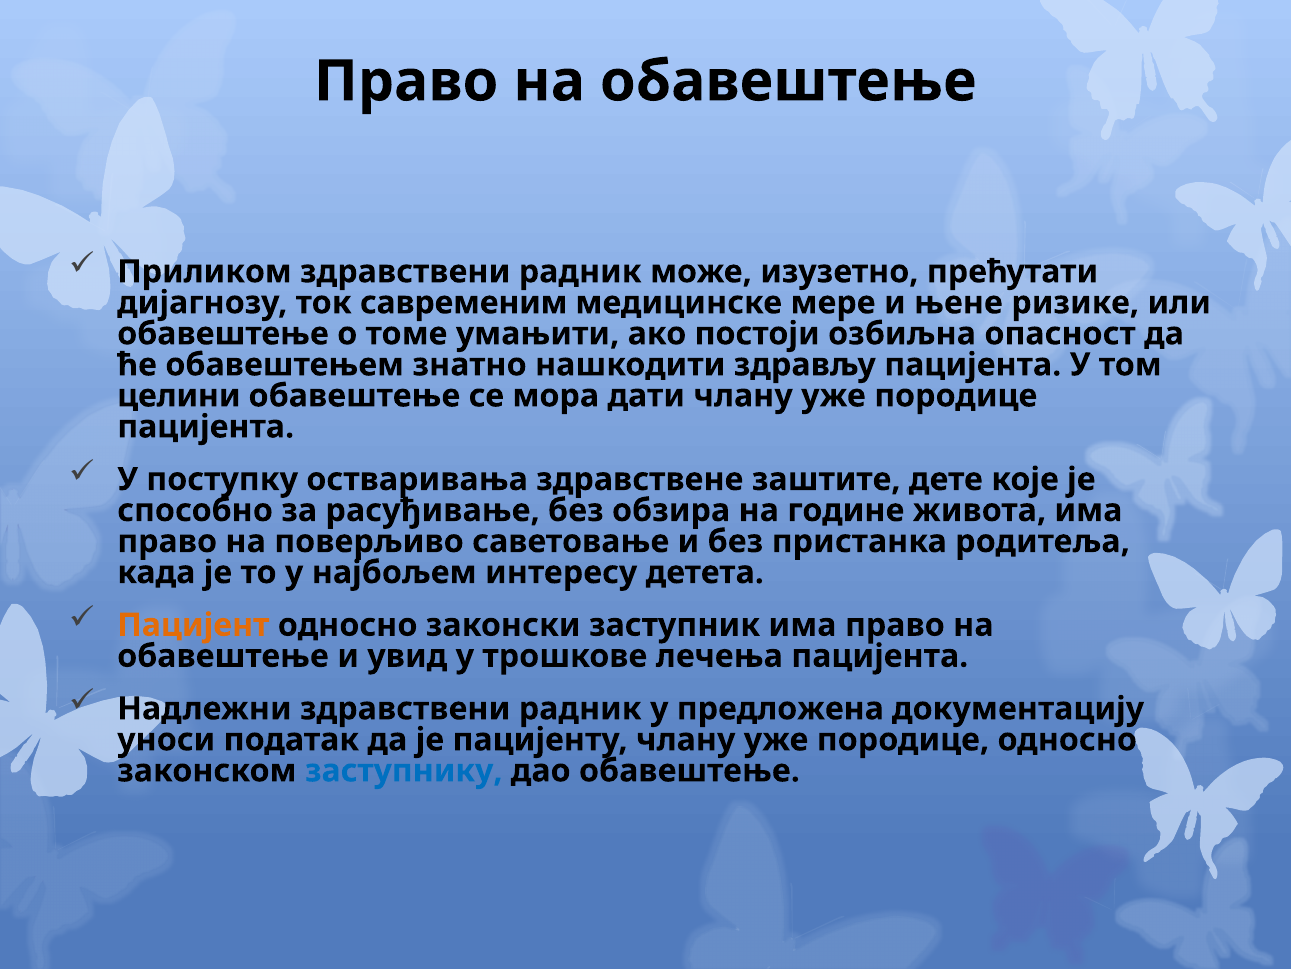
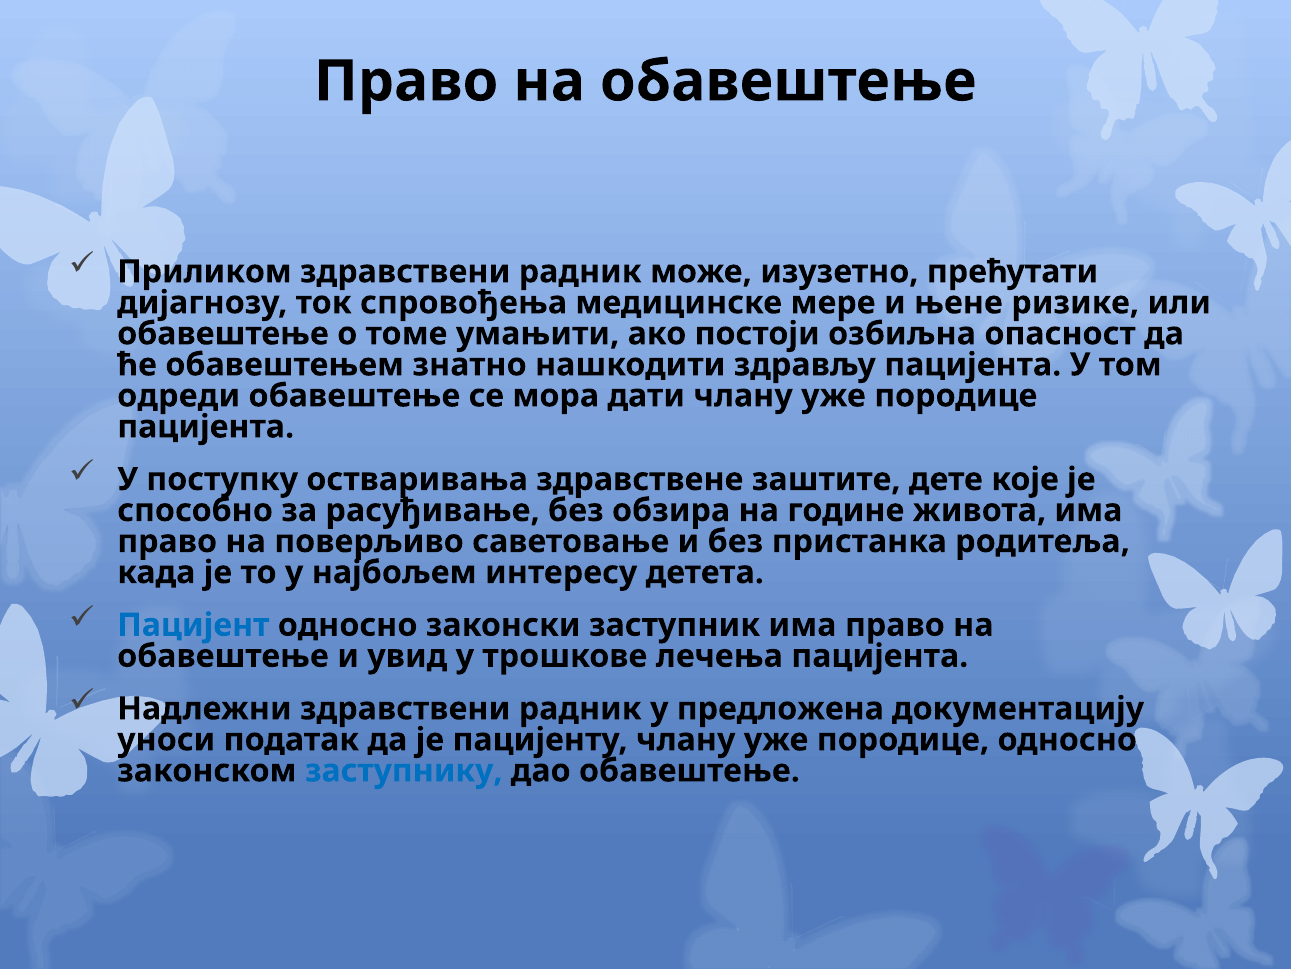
савременим: савременим -> спровођења
целини: целини -> одреди
Пацијент colour: orange -> blue
